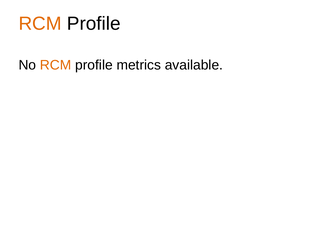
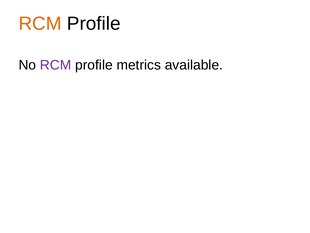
RCM at (56, 65) colour: orange -> purple
